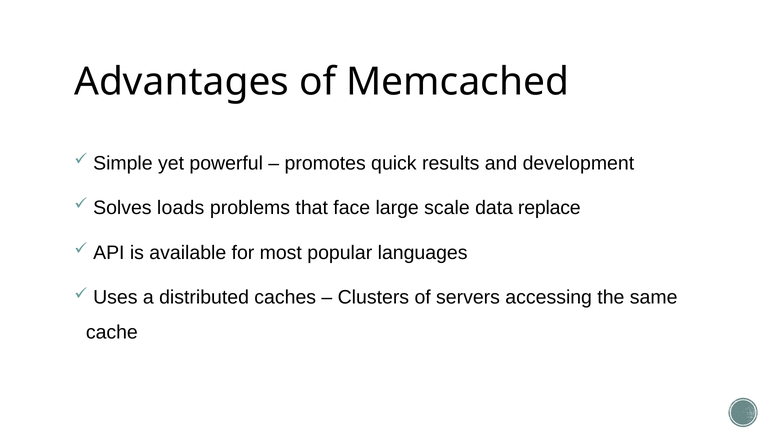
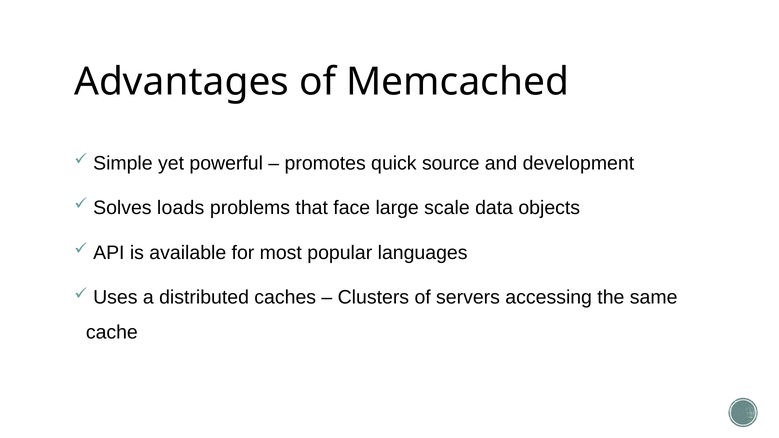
results: results -> source
replace: replace -> objects
